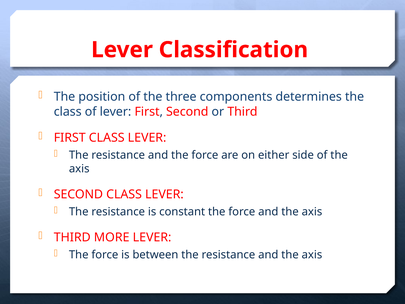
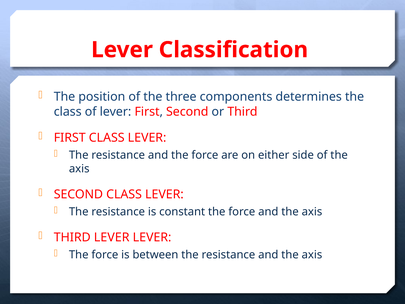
THIRD MORE: MORE -> LEVER
